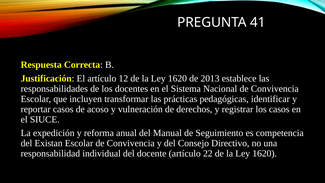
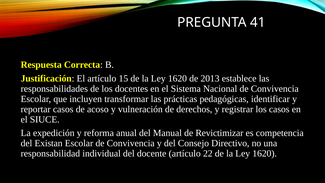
12: 12 -> 15
Seguimiento: Seguimiento -> Revictimizar
